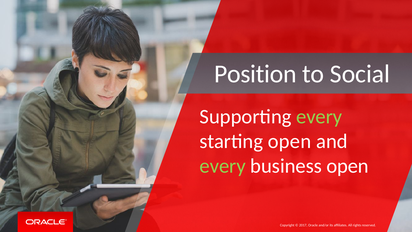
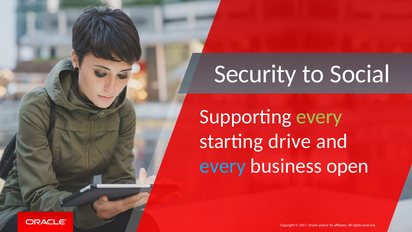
Position: Position -> Security
starting open: open -> drive
every at (223, 166) colour: light green -> light blue
